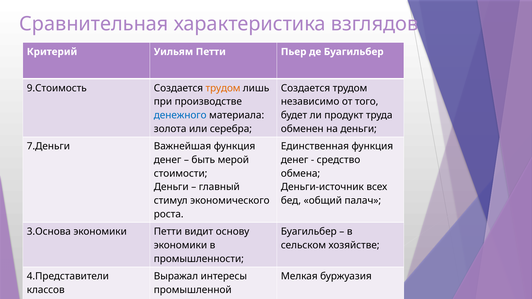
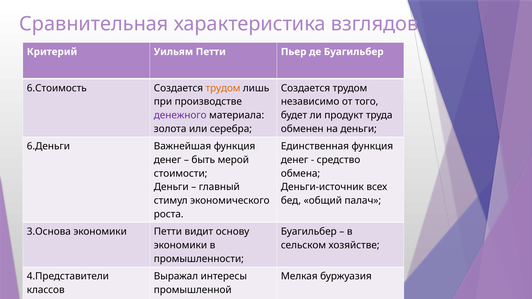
9.Стоимость: 9.Стоимость -> 6.Стоимость
денежного colour: blue -> purple
7.Деньги: 7.Деньги -> 6.Деньги
